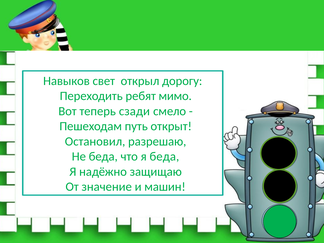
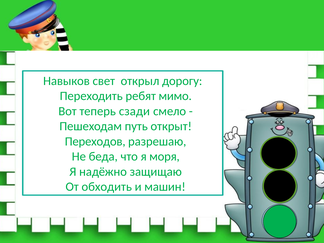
Остановил: Остановил -> Переходов
я беда: беда -> моря
значение: значение -> обходить
